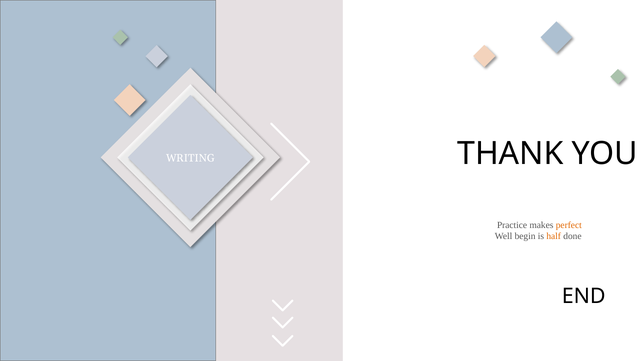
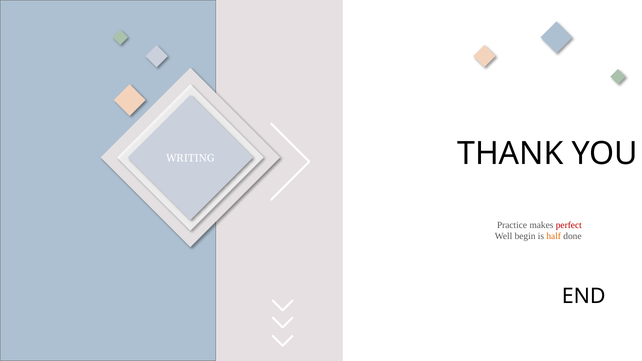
perfect colour: orange -> red
